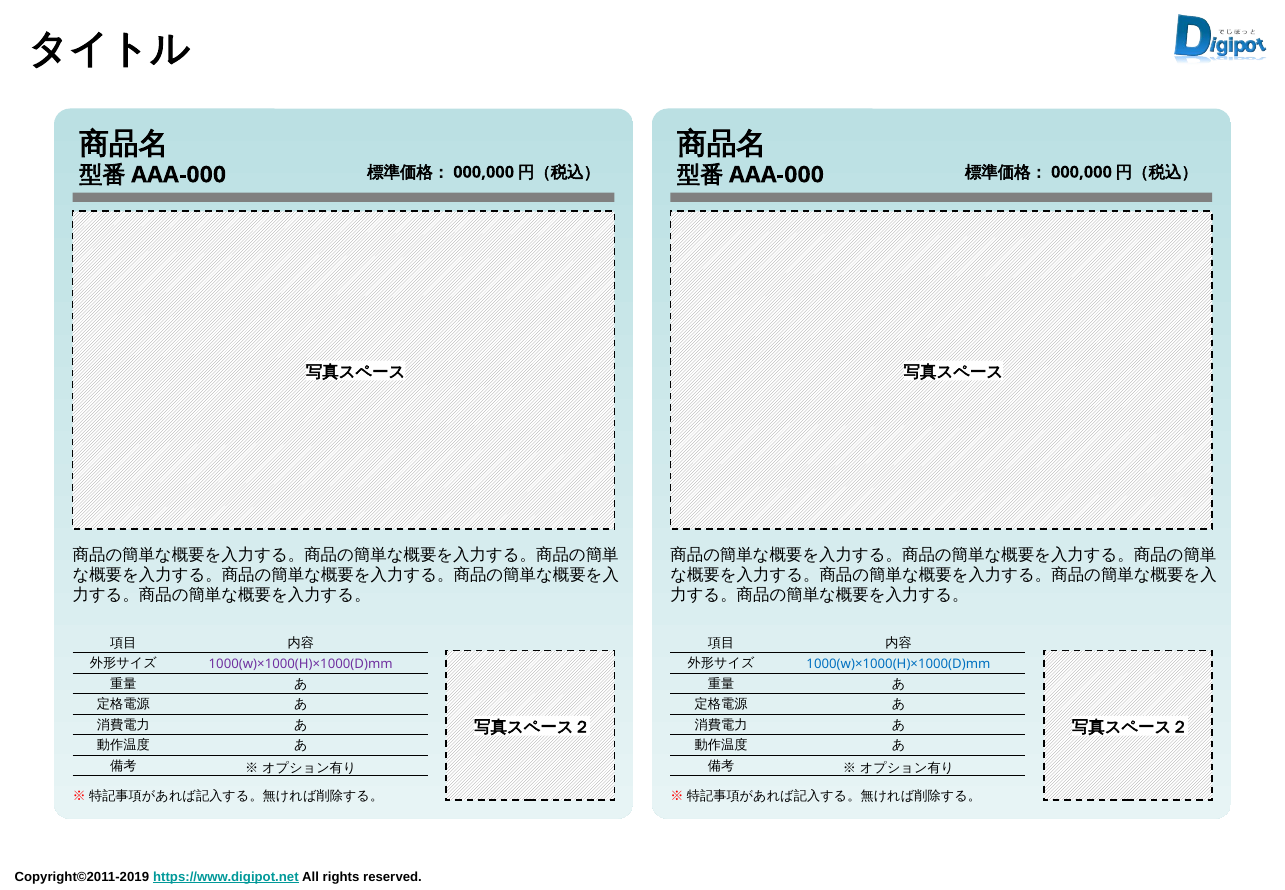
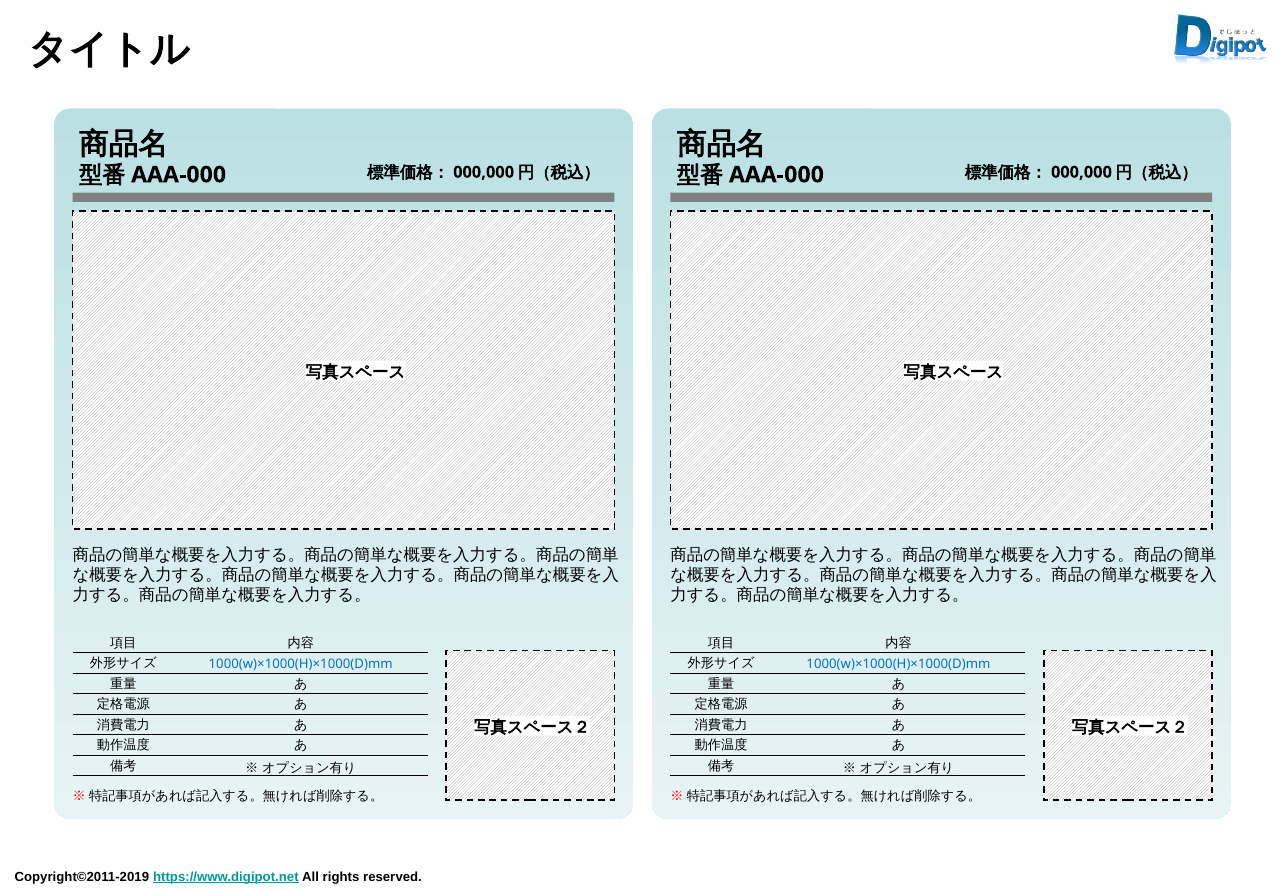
1000(w)×1000(H)×1000(D)mm at (301, 664) colour: purple -> blue
